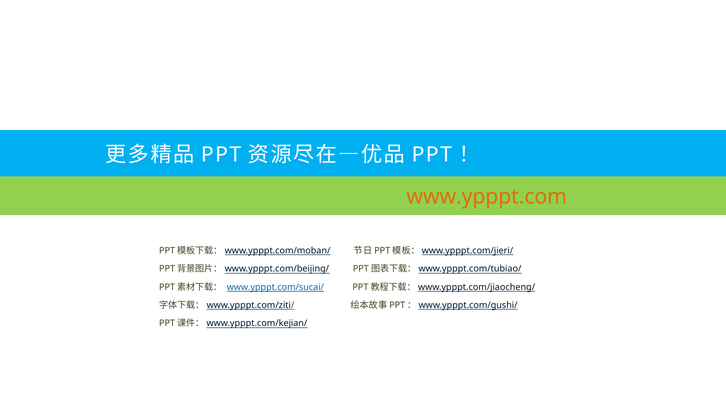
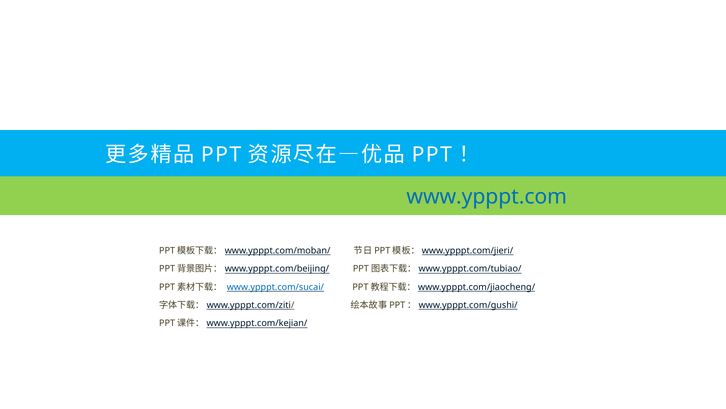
www.ypppt.com colour: orange -> blue
